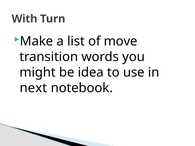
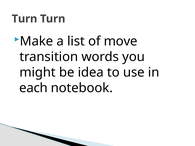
With at (24, 19): With -> Turn
next: next -> each
